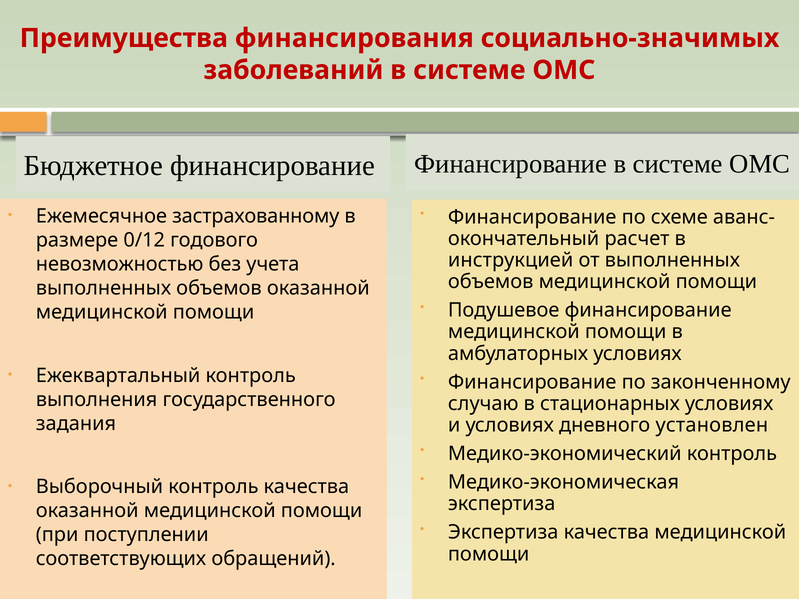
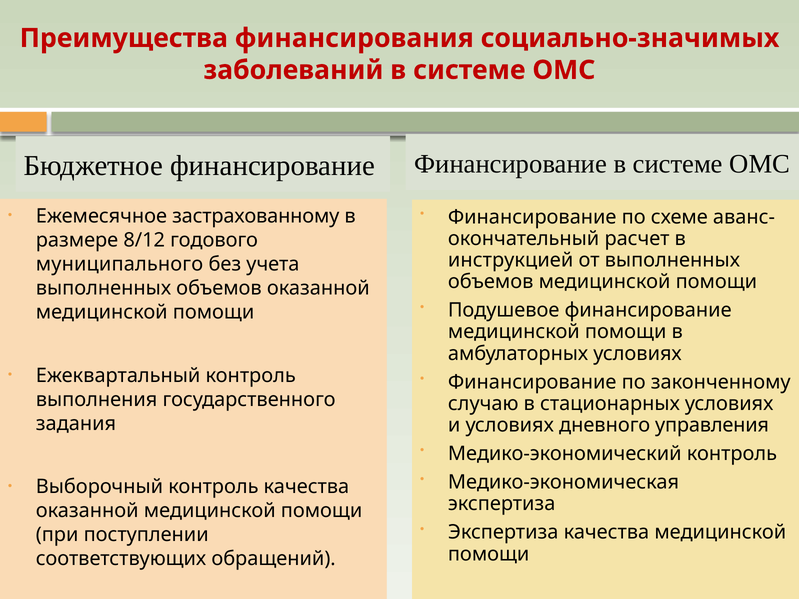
0/12: 0/12 -> 8/12
невозможностью: невозможностью -> муниципального
установлен: установлен -> управления
